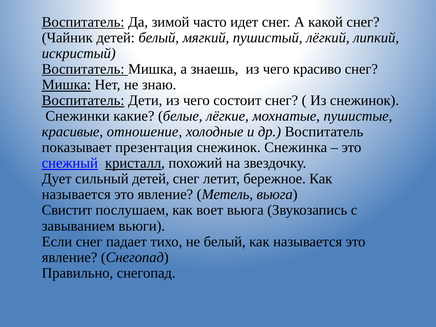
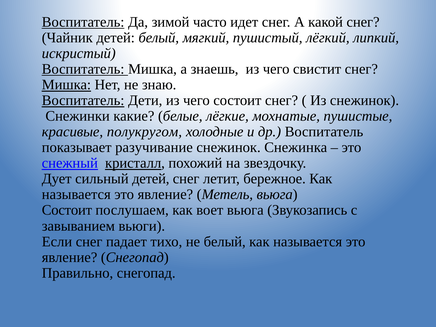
красиво: красиво -> свистит
отношение: отношение -> полукругом
презентация: презентация -> разучивание
Свистит at (67, 210): Свистит -> Состоит
